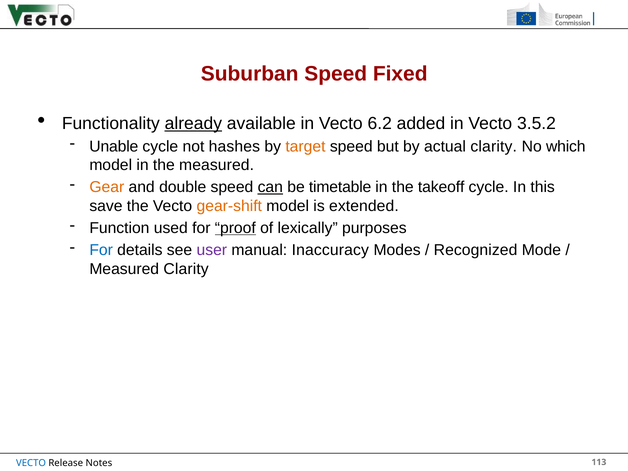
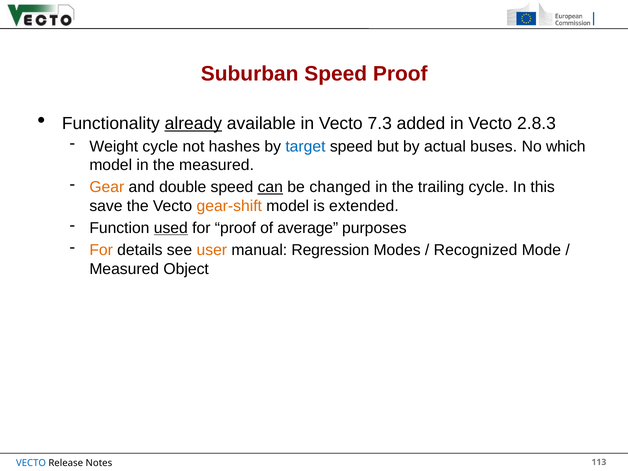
Speed Fixed: Fixed -> Proof
6.2: 6.2 -> 7.3
3.5.2: 3.5.2 -> 2.8.3
Unable: Unable -> Weight
target colour: orange -> blue
actual clarity: clarity -> buses
timetable: timetable -> changed
takeoff: takeoff -> trailing
used underline: none -> present
proof at (235, 228) underline: present -> none
lexically: lexically -> average
For at (101, 250) colour: blue -> orange
user colour: purple -> orange
Inaccuracy: Inaccuracy -> Regression
Measured Clarity: Clarity -> Object
